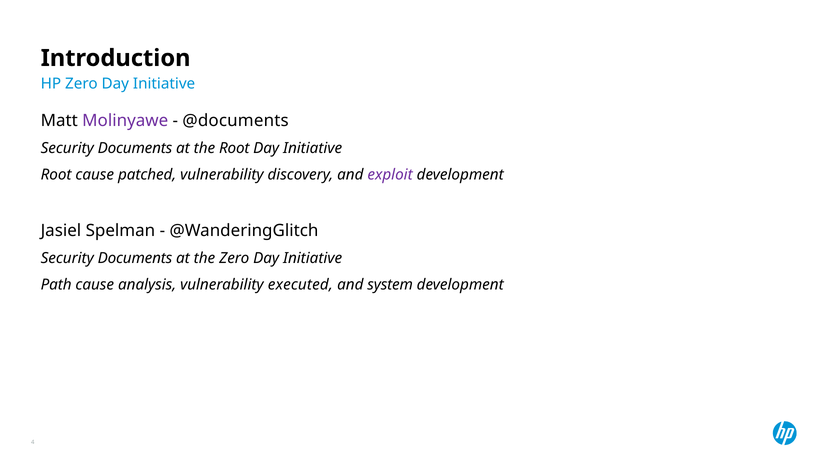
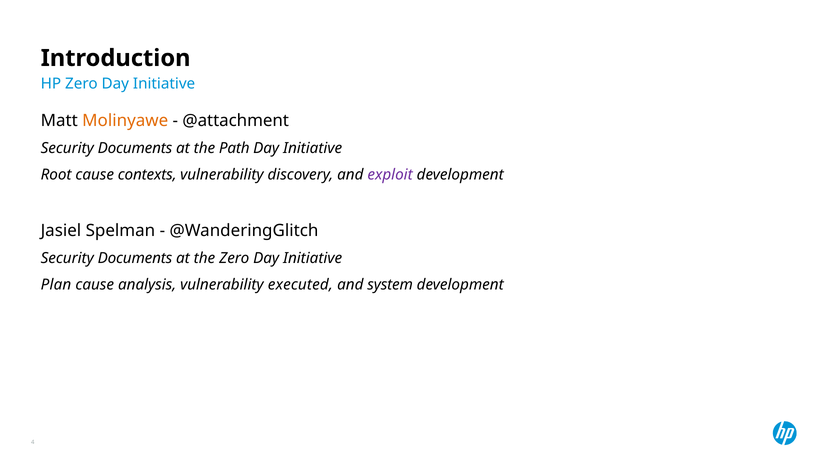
Molinyawe colour: purple -> orange
@documents: @documents -> @attachment
the Root: Root -> Path
patched: patched -> contexts
Path: Path -> Plan
